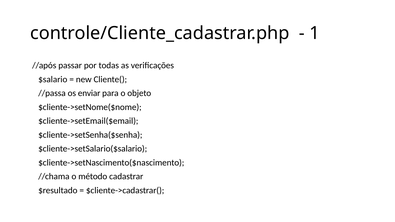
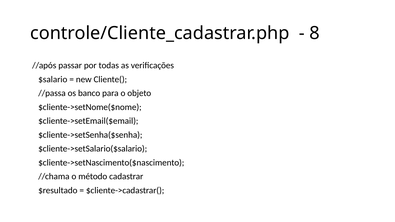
1: 1 -> 8
enviar: enviar -> banco
